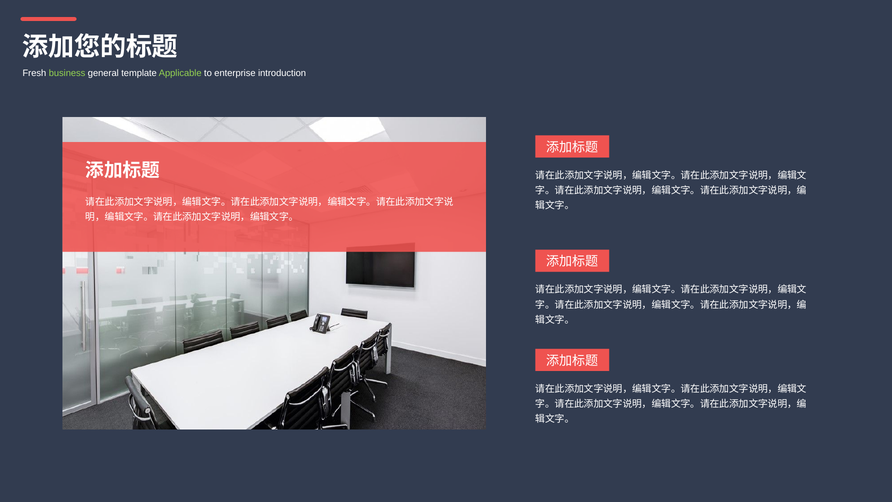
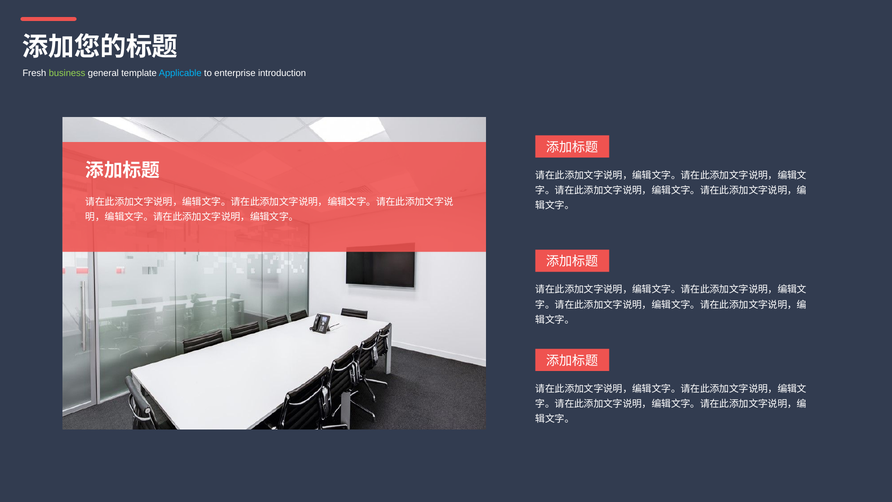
Applicable colour: light green -> light blue
